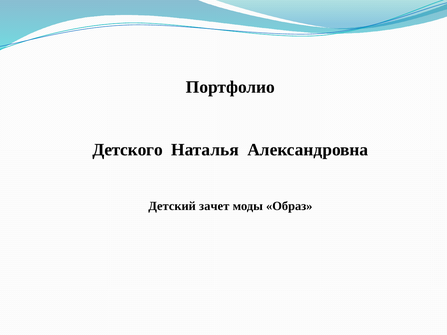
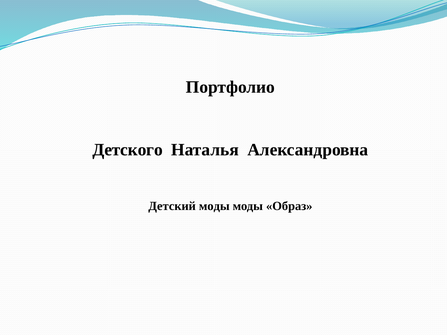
Детский зачет: зачет -> моды
